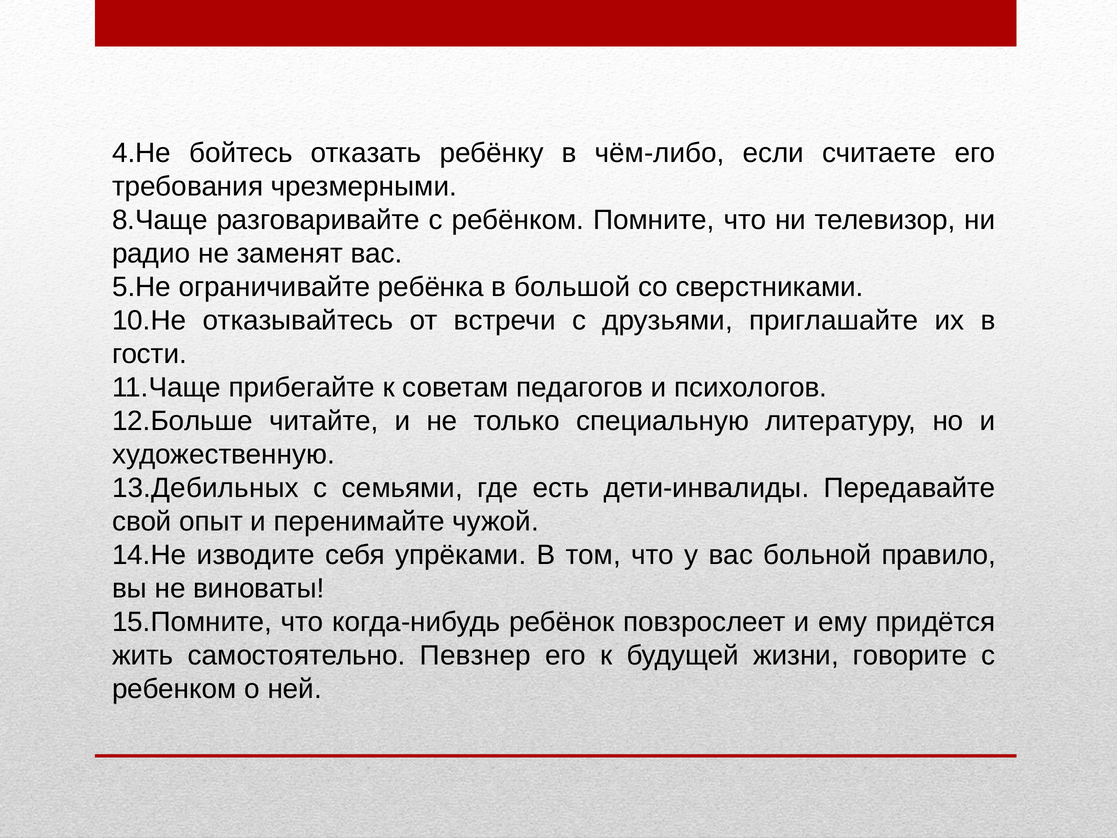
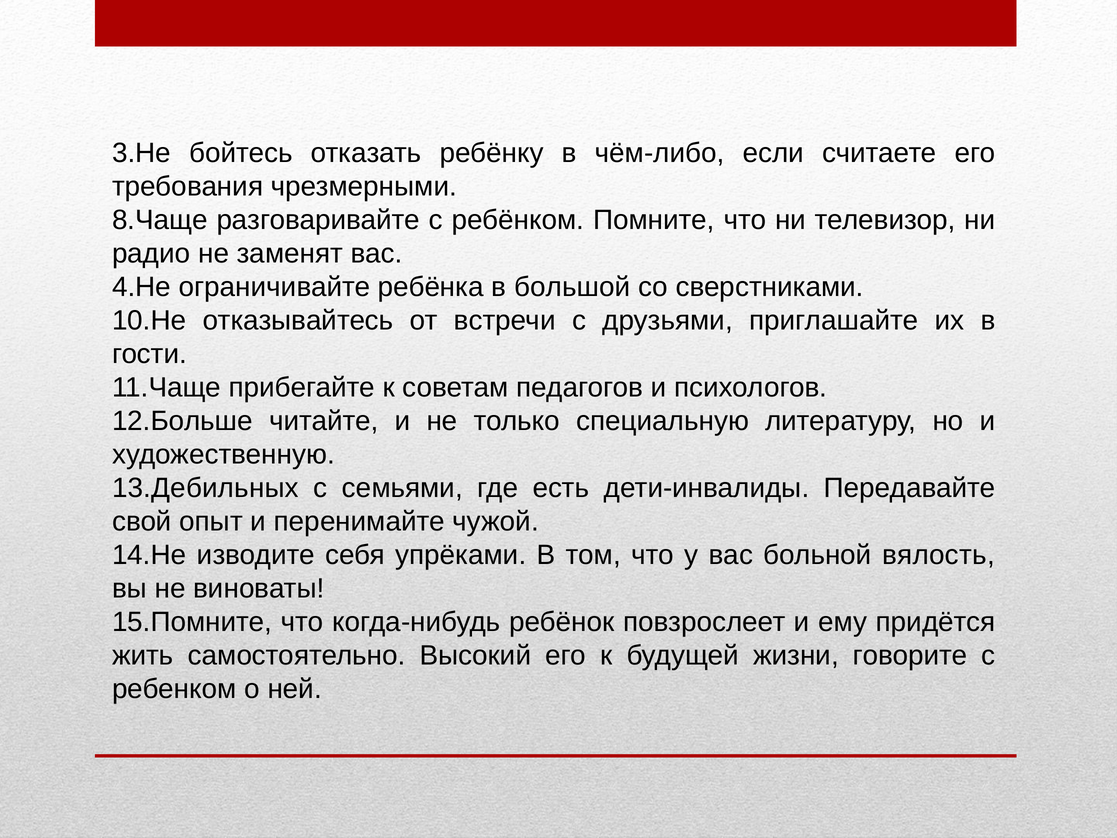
4.Не: 4.Не -> 3.Не
5.Не: 5.Не -> 4.Не
правило: правило -> вялость
Певзнер: Певзнер -> Высокий
